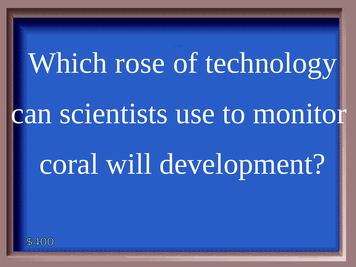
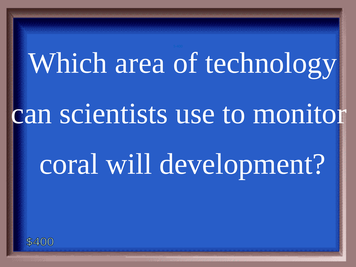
rose: rose -> area
